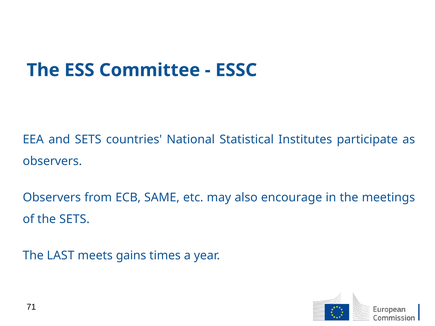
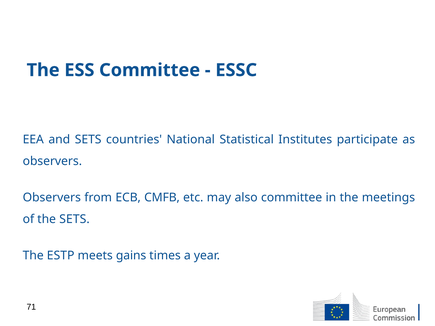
SAME: SAME -> CMFB
also encourage: encourage -> committee
LAST: LAST -> ESTP
